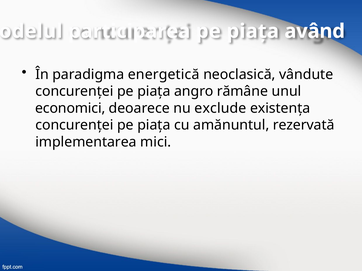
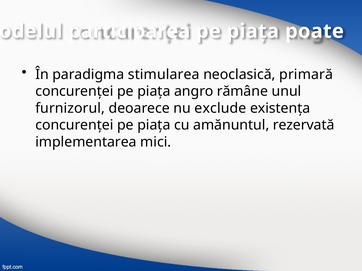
având: având -> poate
energetică: energetică -> stimularea
vândute: vândute -> primară
economici: economici -> furnizorul
